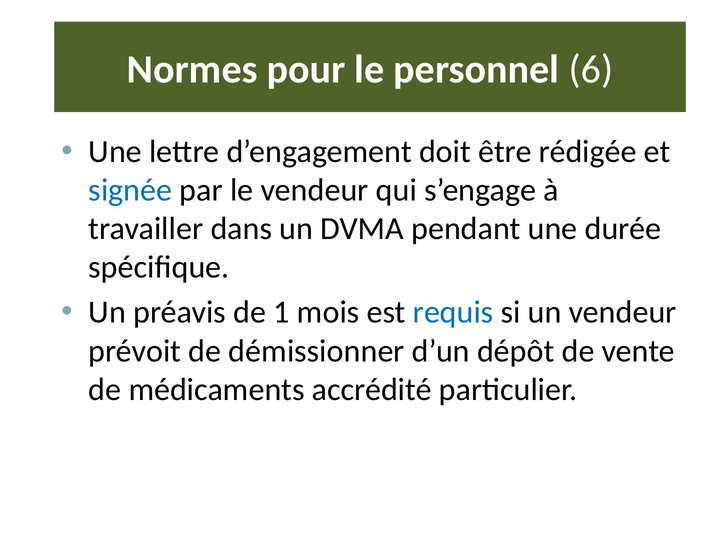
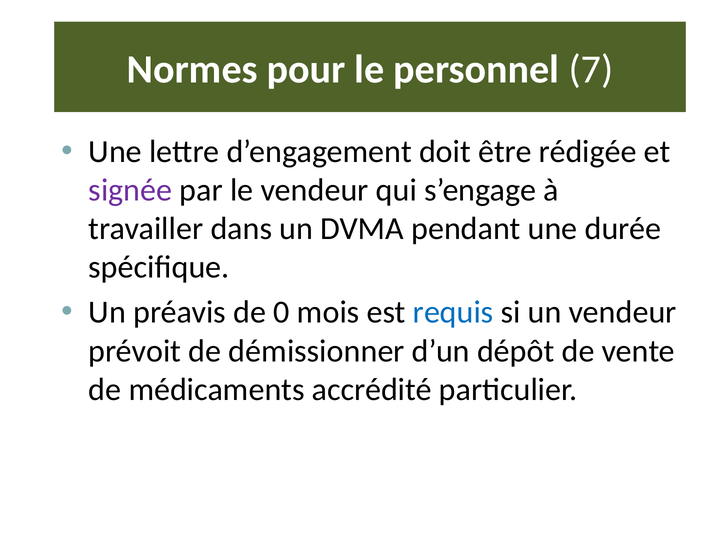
6: 6 -> 7
signée colour: blue -> purple
1: 1 -> 0
